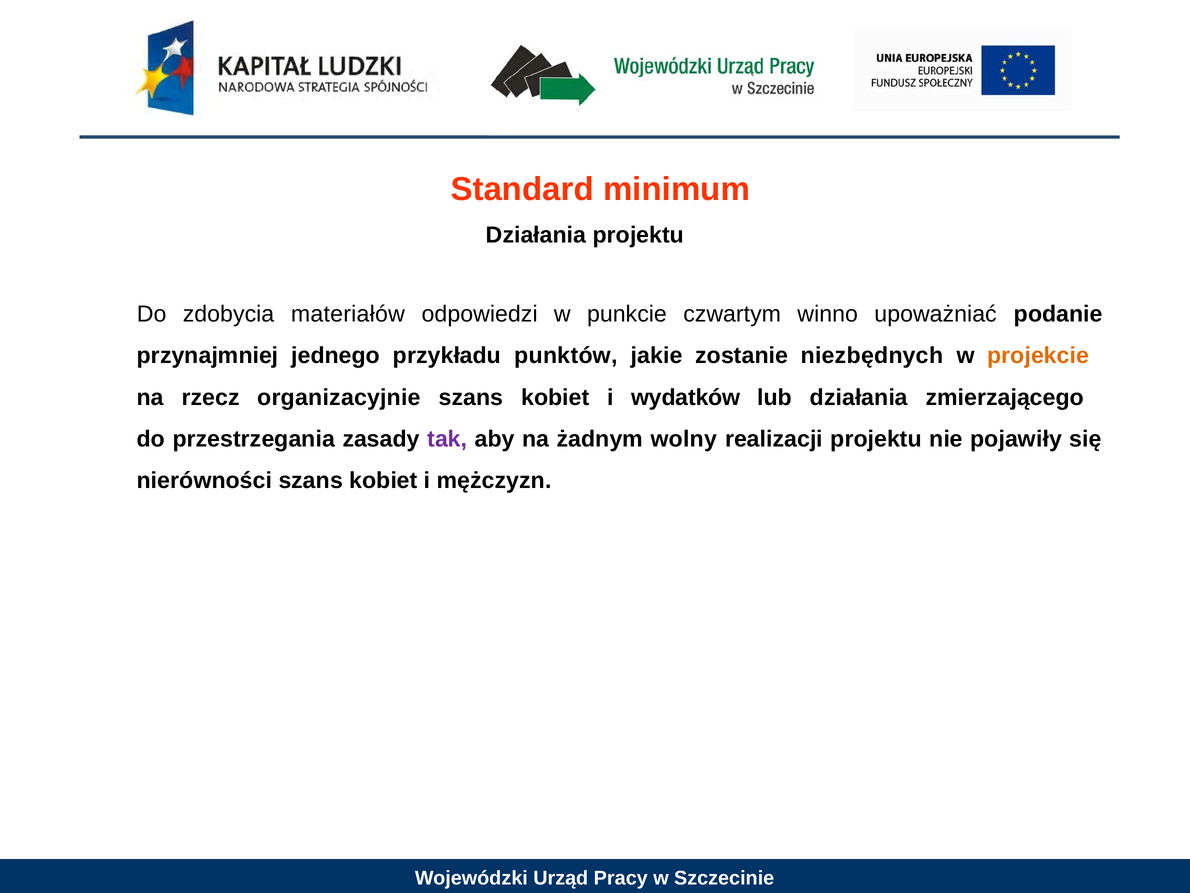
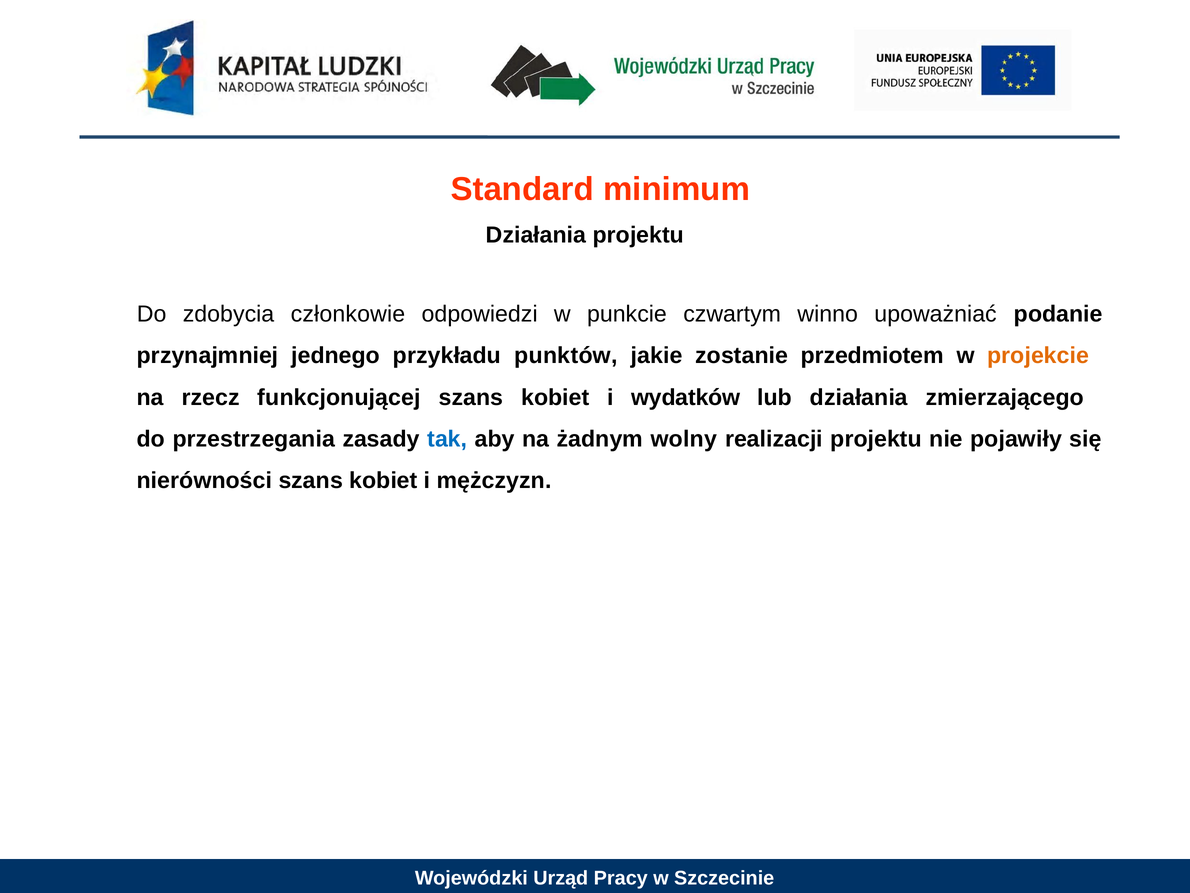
materiałów: materiałów -> członkowie
niezbędnych: niezbędnych -> przedmiotem
organizacyjnie: organizacyjnie -> funkcjonującej
tak colour: purple -> blue
